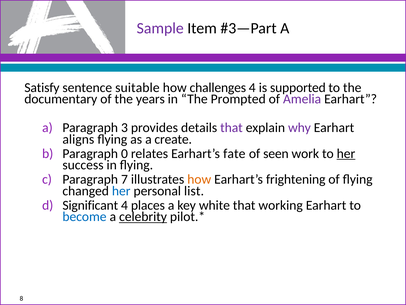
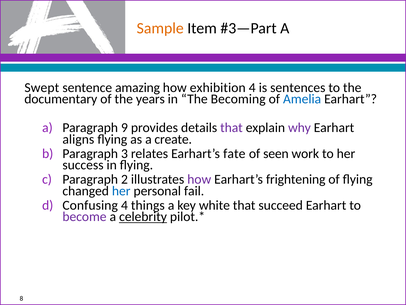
Sample colour: purple -> orange
Satisfy: Satisfy -> Swept
suitable: suitable -> amazing
challenges: challenges -> exhibition
supported: supported -> sentences
Prompted: Prompted -> Becoming
Amelia colour: purple -> blue
3: 3 -> 9
0: 0 -> 3
her at (346, 153) underline: present -> none
7: 7 -> 2
how at (199, 179) colour: orange -> purple
list: list -> fail
Significant: Significant -> Confusing
places: places -> things
working: working -> succeed
become colour: blue -> purple
